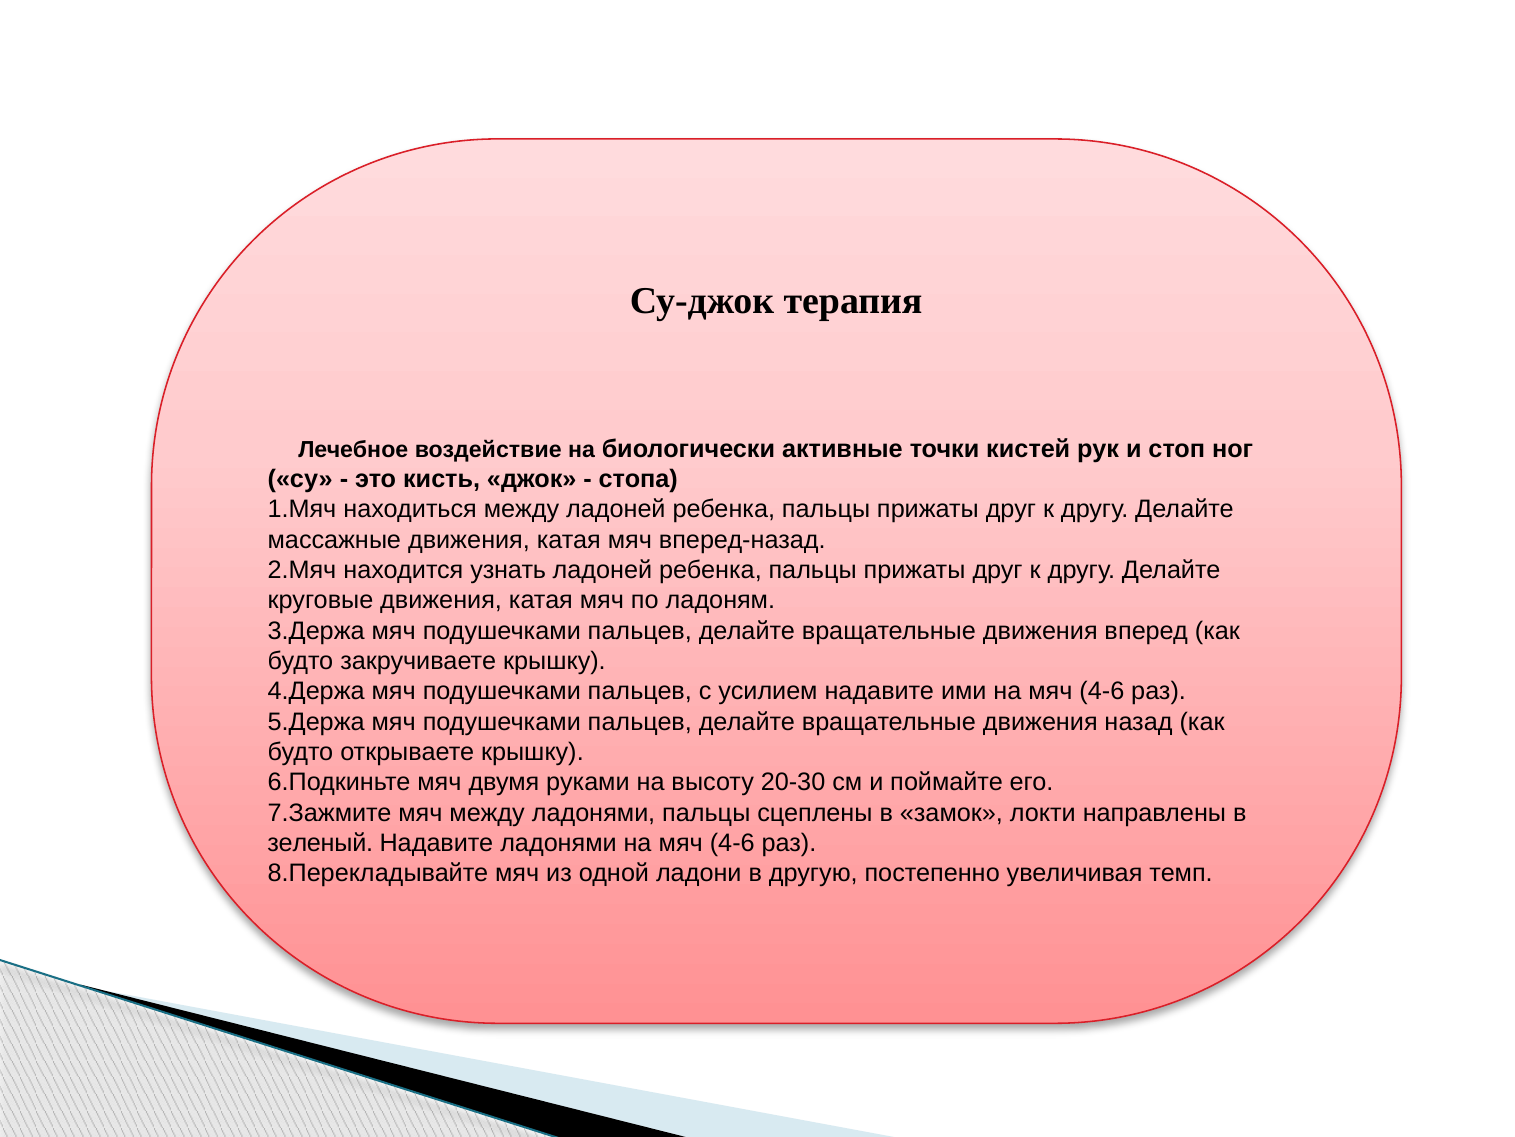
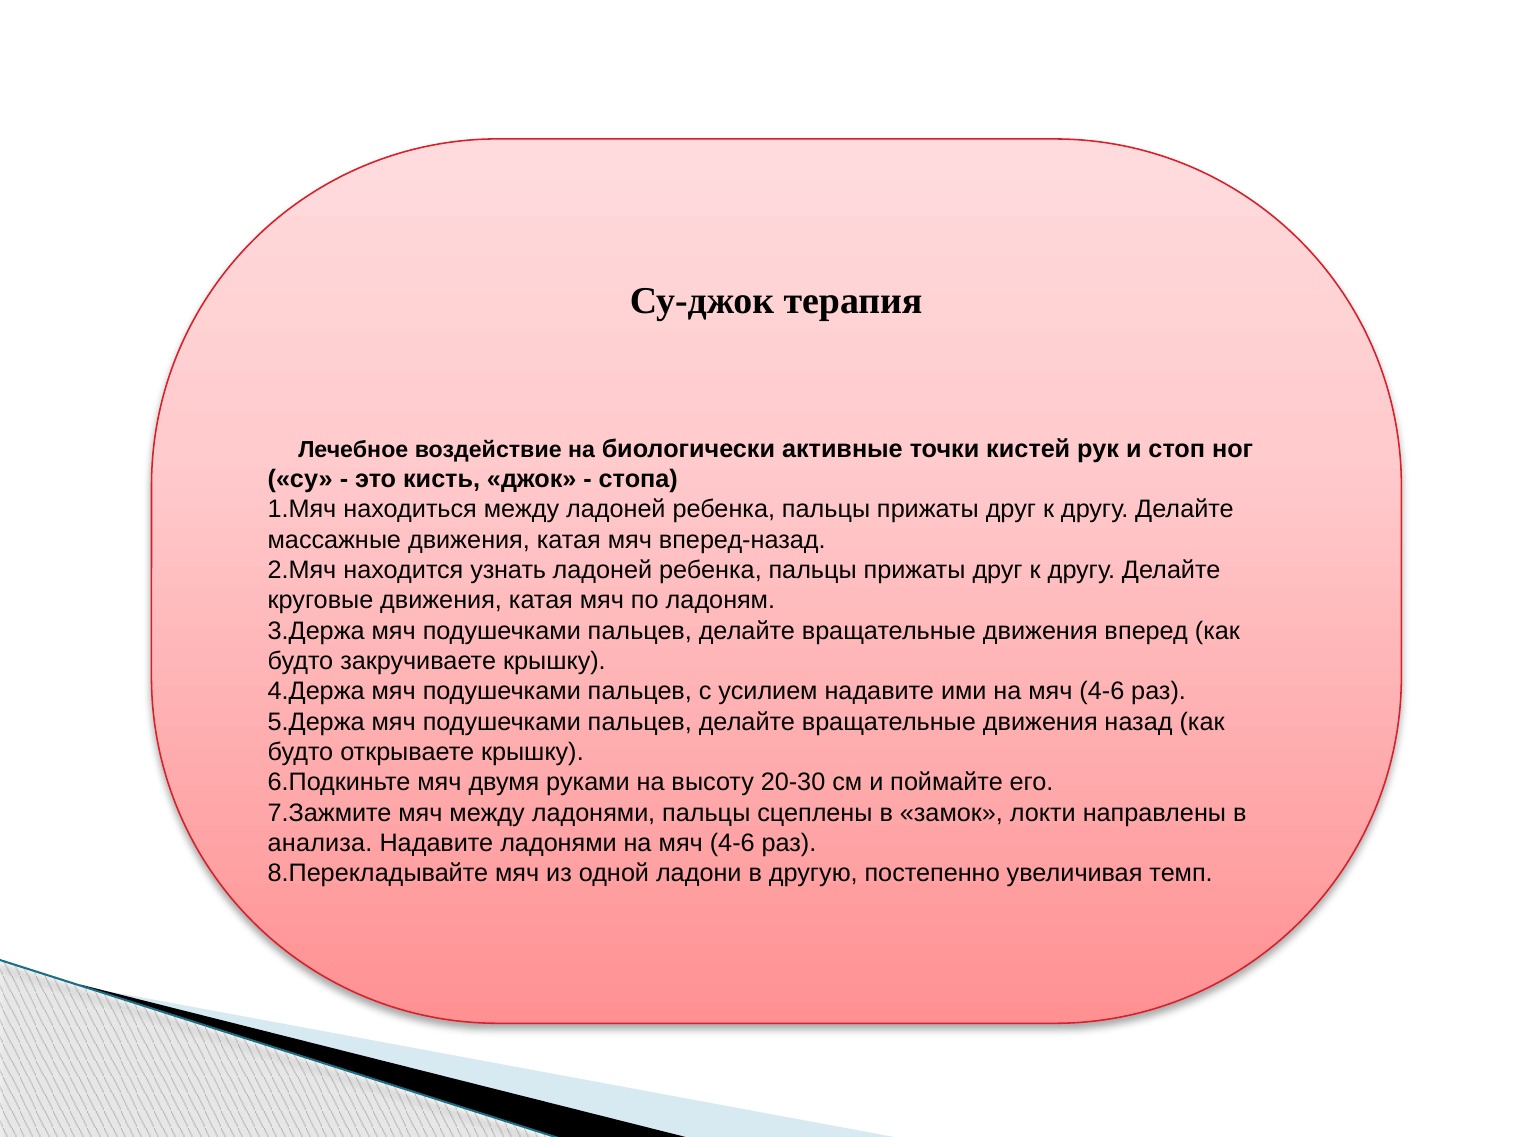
зеленый: зеленый -> анализа
